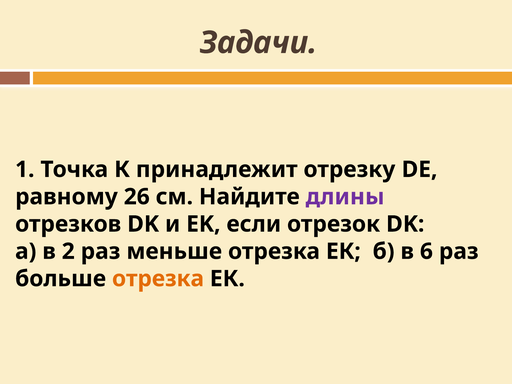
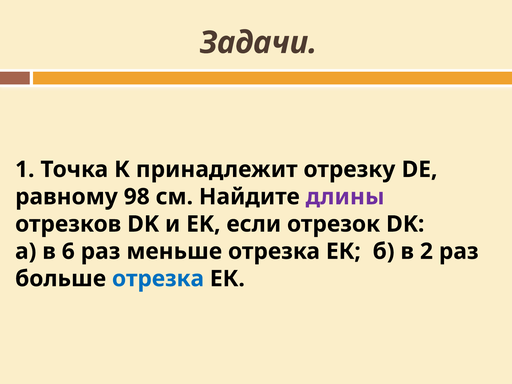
26: 26 -> 98
2: 2 -> 6
6: 6 -> 2
отрезка at (158, 279) colour: orange -> blue
